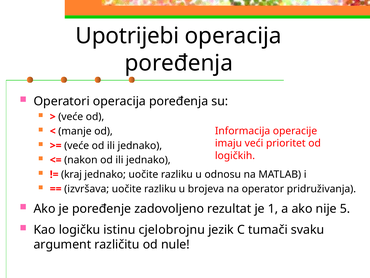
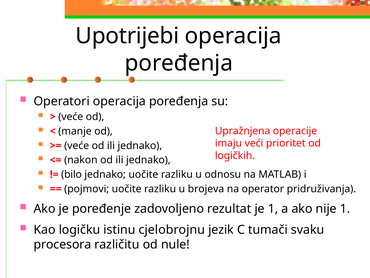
Informacija: Informacija -> Upražnjena
kraj: kraj -> bilo
izvršava: izvršava -> pojmovi
nije 5: 5 -> 1
argument: argument -> procesora
